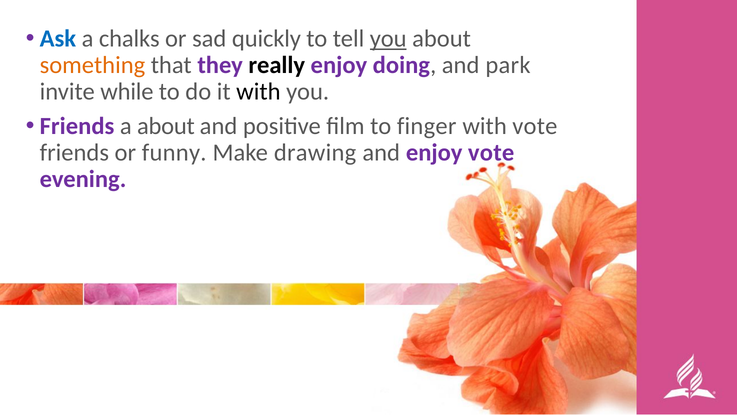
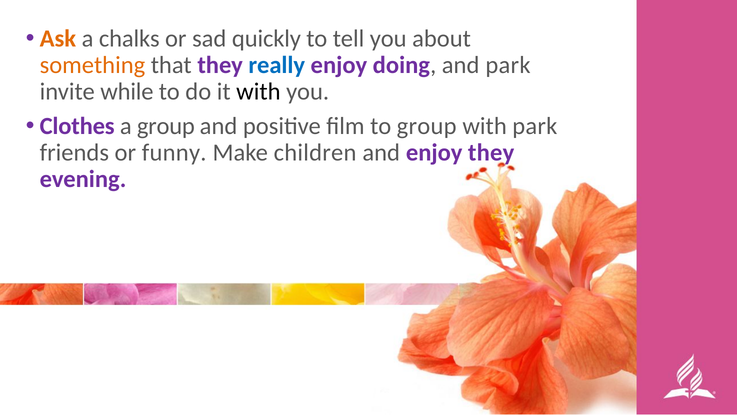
Ask colour: blue -> orange
you at (388, 38) underline: present -> none
really colour: black -> blue
Friends at (77, 126): Friends -> Clothes
a about: about -> group
to finger: finger -> group
with vote: vote -> park
drawing: drawing -> children
enjoy vote: vote -> they
